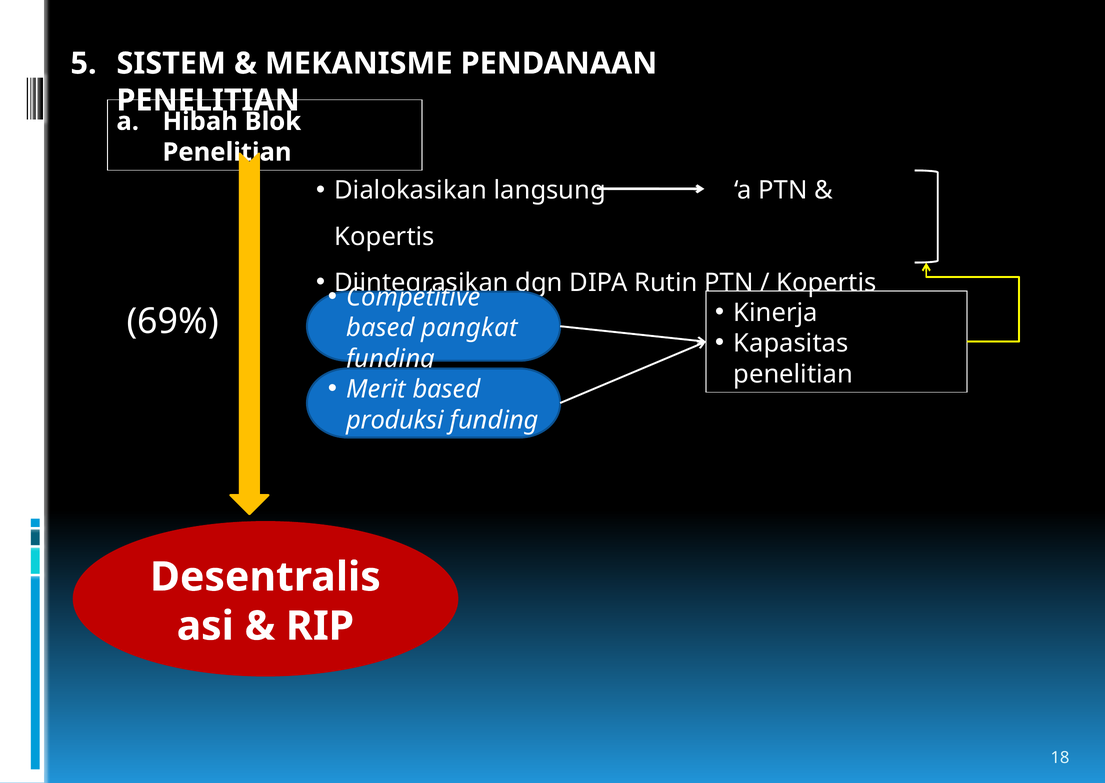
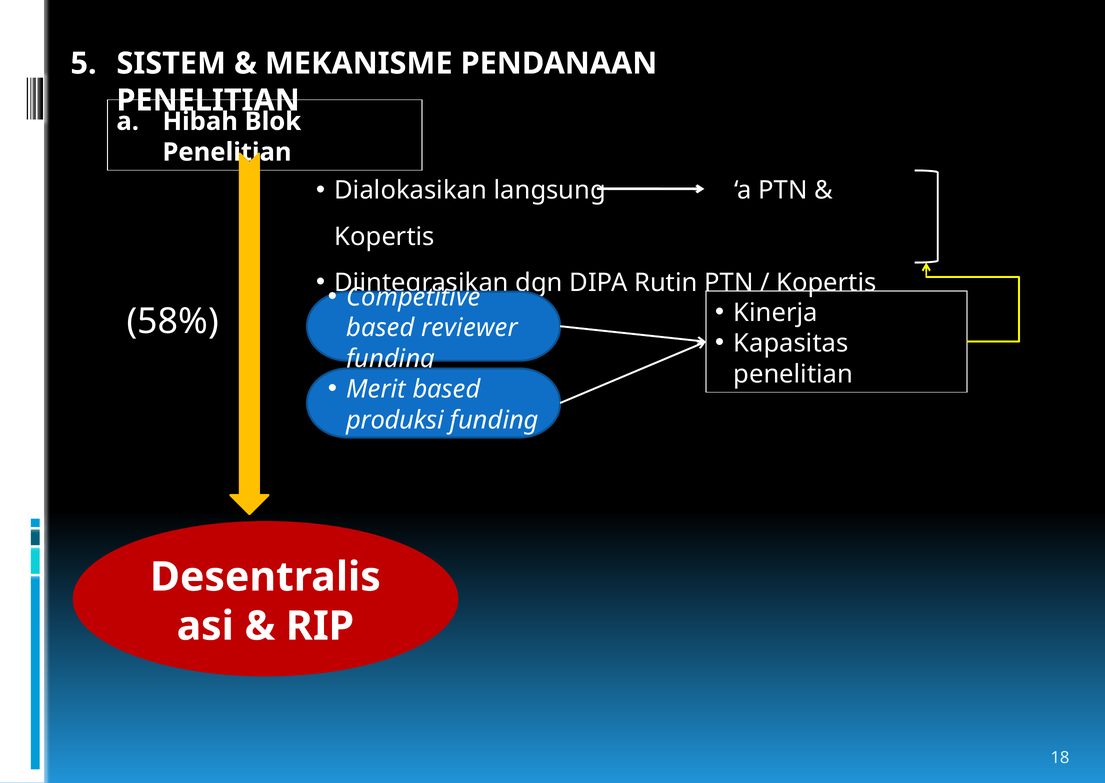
69%: 69% -> 58%
pangkat: pangkat -> reviewer
